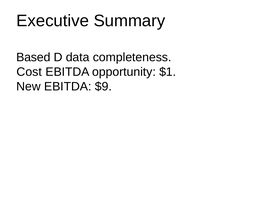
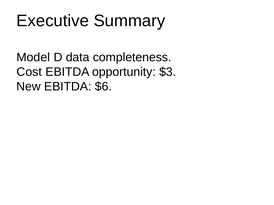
Based: Based -> Model
$1: $1 -> $3
$9: $9 -> $6
